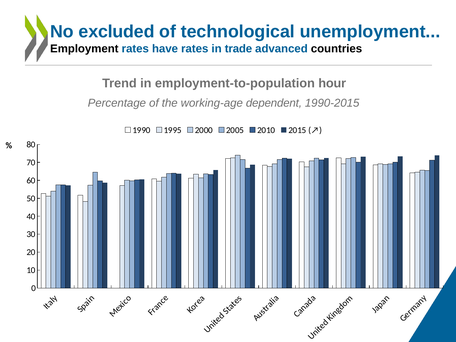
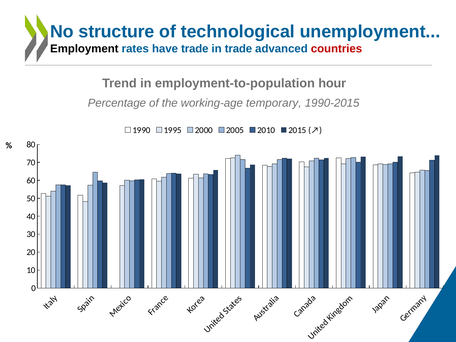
excluded: excluded -> structure
have rates: rates -> trade
countries colour: black -> red
dependent: dependent -> temporary
